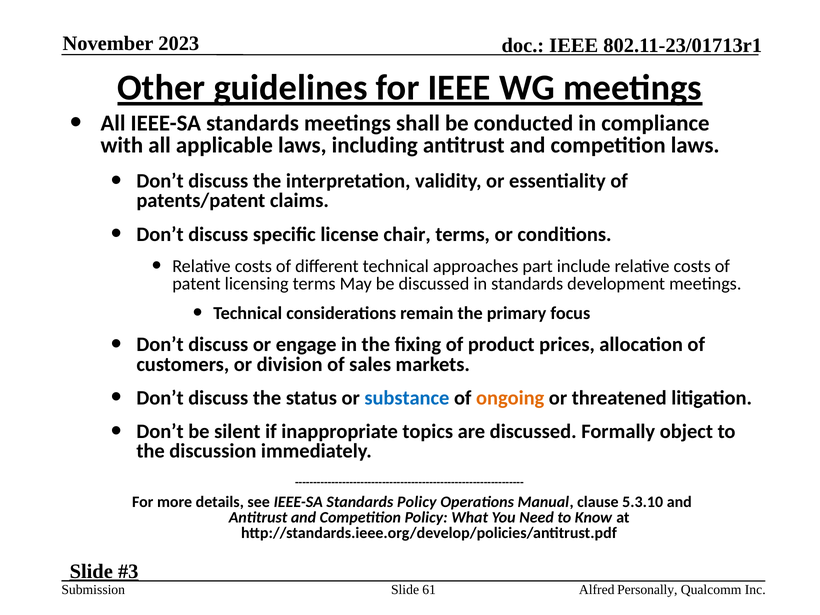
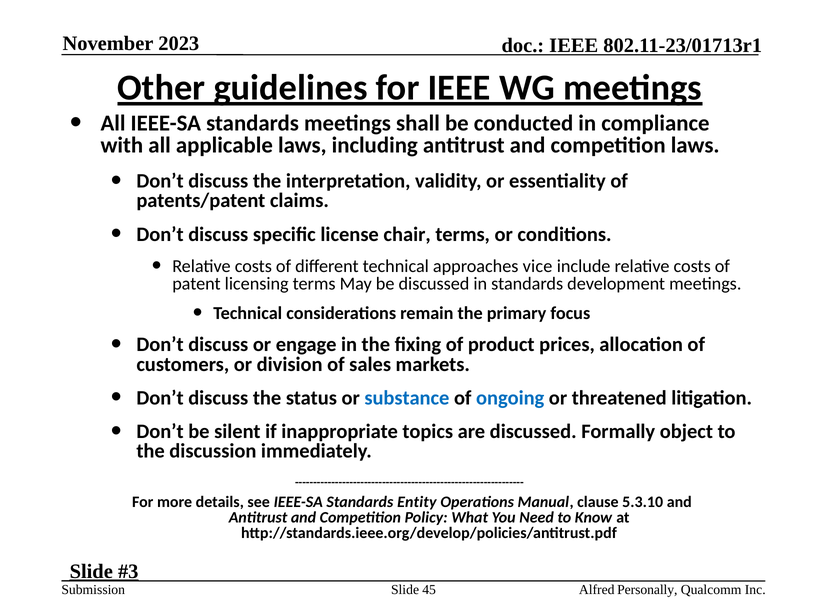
part: part -> vice
ongoing colour: orange -> blue
Standards Policy: Policy -> Entity
61: 61 -> 45
